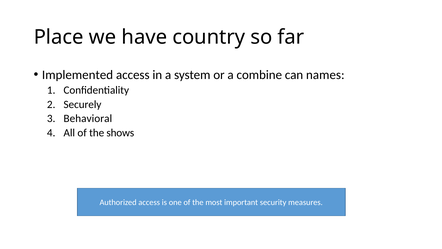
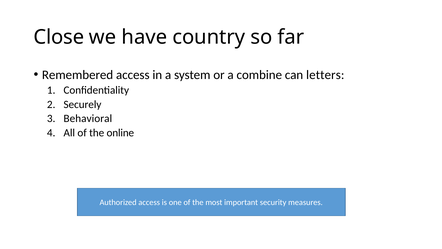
Place: Place -> Close
Implemented: Implemented -> Remembered
names: names -> letters
shows: shows -> online
